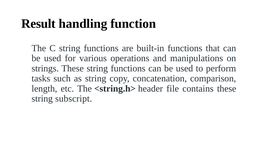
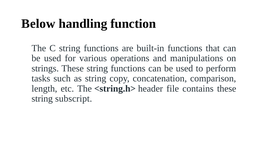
Result: Result -> Below
